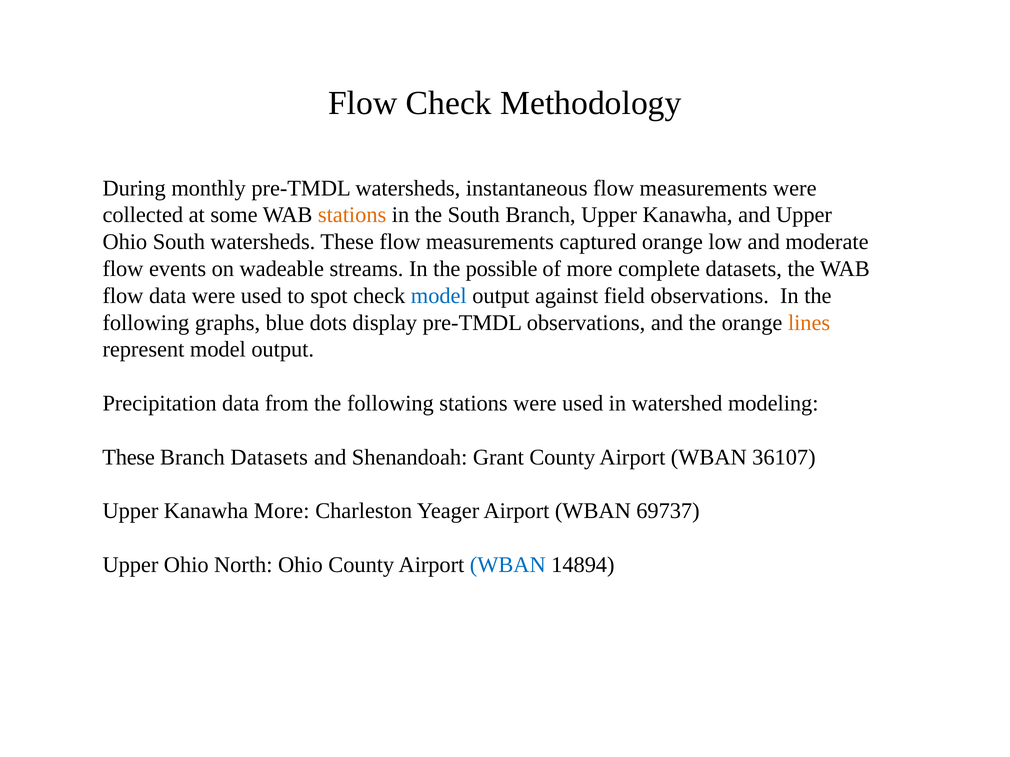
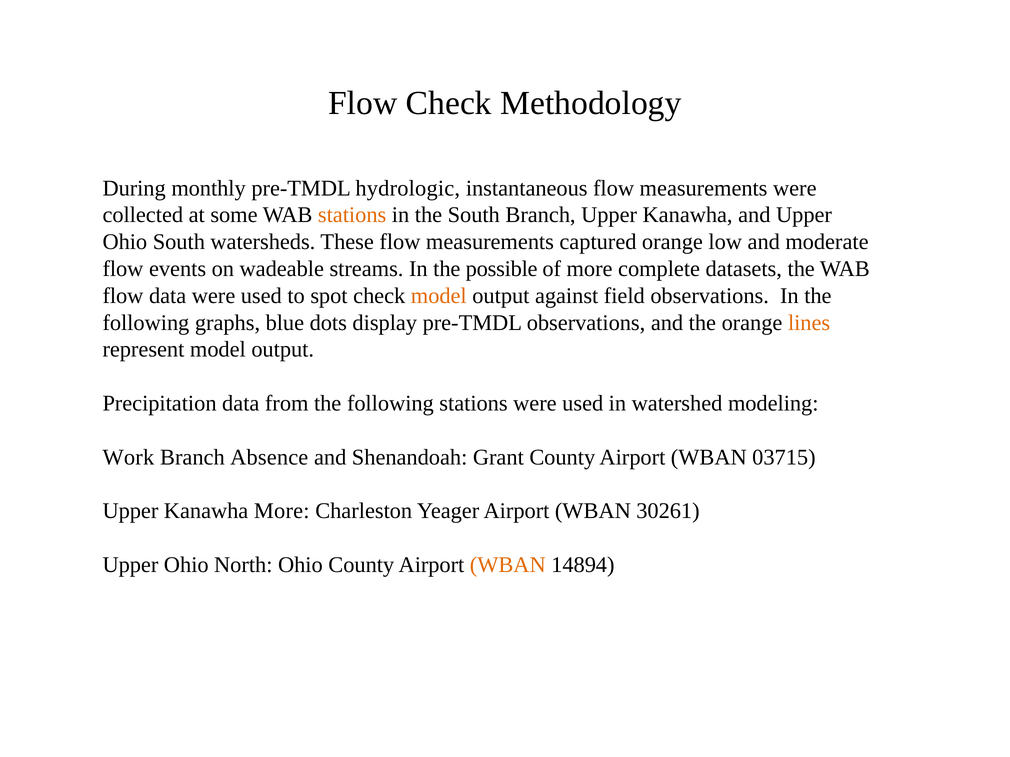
pre-TMDL watersheds: watersheds -> hydrologic
model at (439, 296) colour: blue -> orange
These at (129, 457): These -> Work
Branch Datasets: Datasets -> Absence
36107: 36107 -> 03715
69737: 69737 -> 30261
WBAN at (508, 565) colour: blue -> orange
